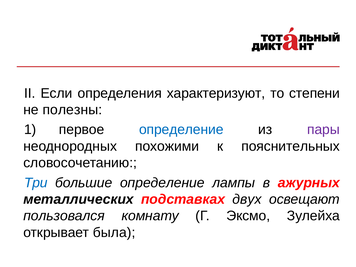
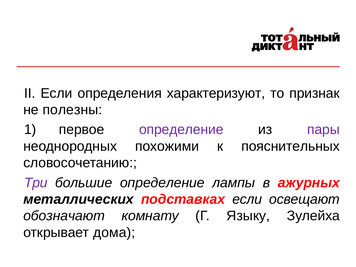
степени: степени -> признак
определение at (181, 130) colour: blue -> purple
Три colour: blue -> purple
подставках двух: двух -> если
пользовался: пользовался -> обозначают
Эксмо: Эксмо -> Языку
была: была -> дома
